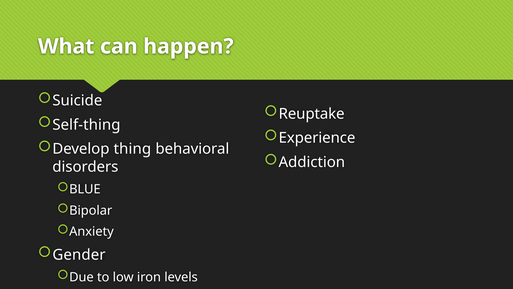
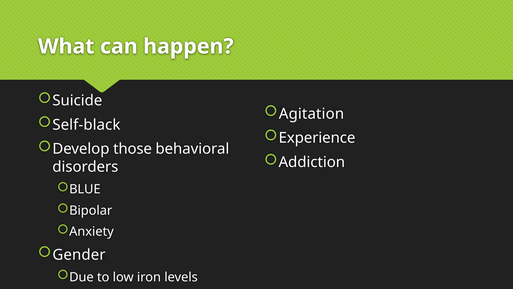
Reuptake: Reuptake -> Agitation
Self-thing: Self-thing -> Self-black
thing: thing -> those
